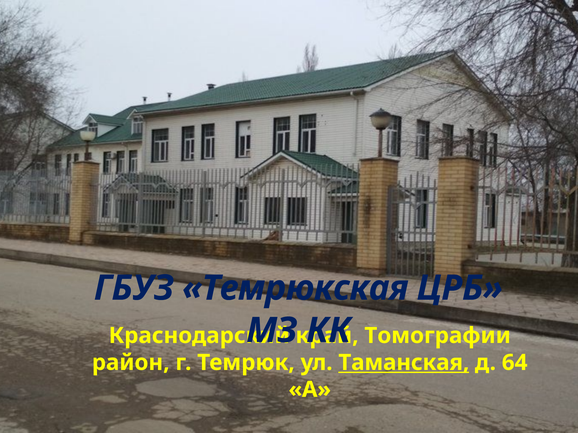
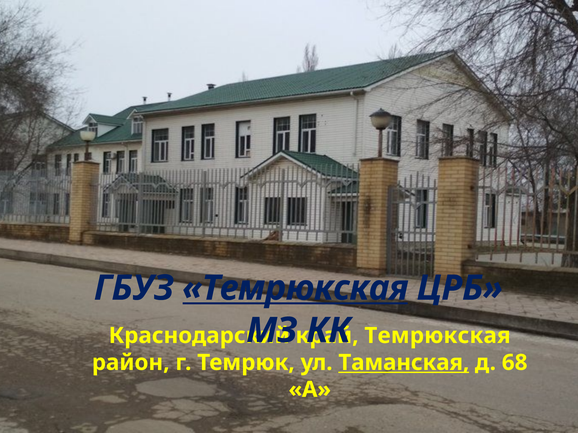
Темрюкская at (295, 288) underline: none -> present
Томографии at (438, 336): Томографии -> Темрюкская
64: 64 -> 68
